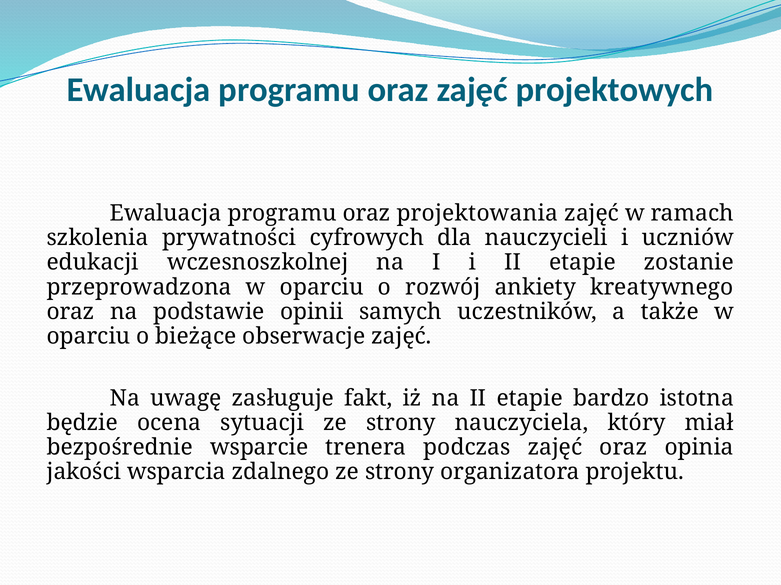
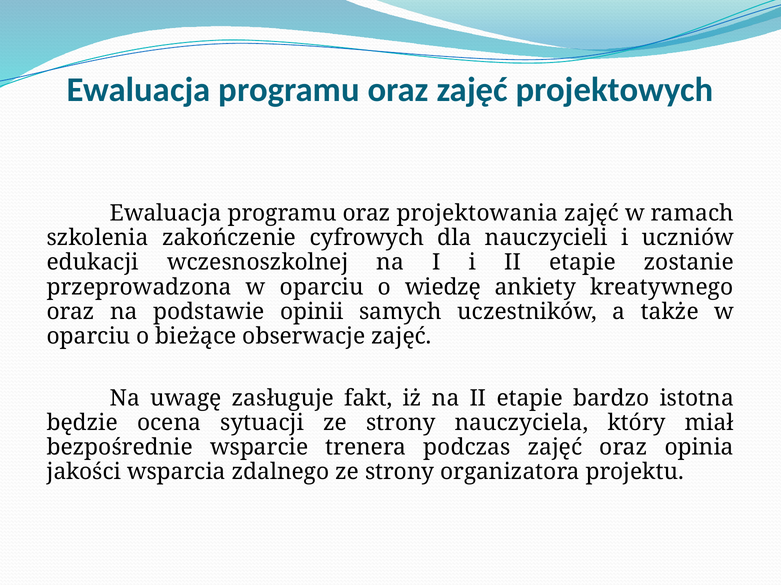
prywatności: prywatności -> zakończenie
rozwój: rozwój -> wiedzę
